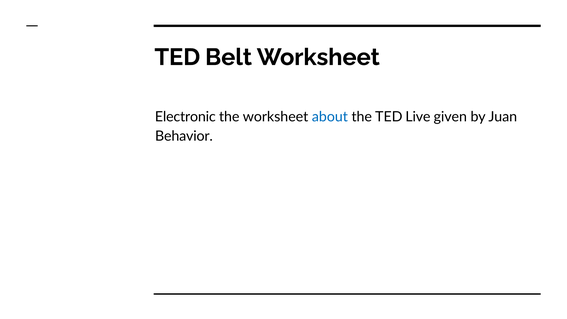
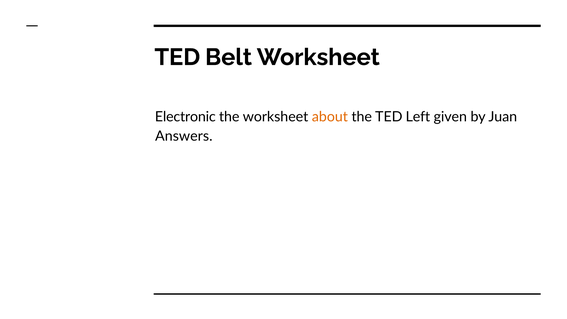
about colour: blue -> orange
Live: Live -> Left
Behavior: Behavior -> Answers
